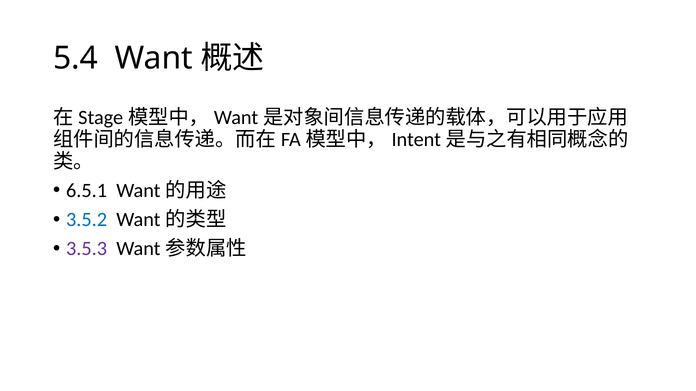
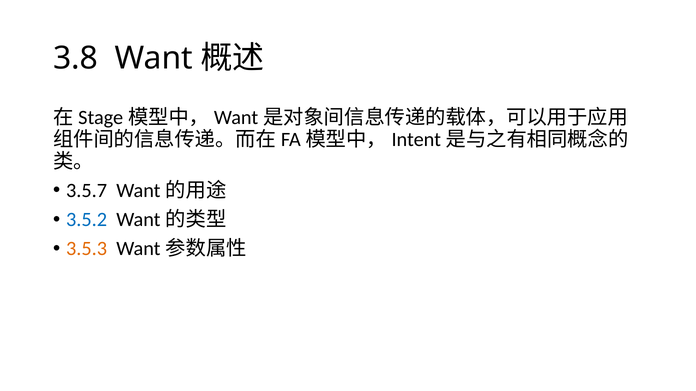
5.4: 5.4 -> 3.8
6.5.1: 6.5.1 -> 3.5.7
3.5.3 colour: purple -> orange
